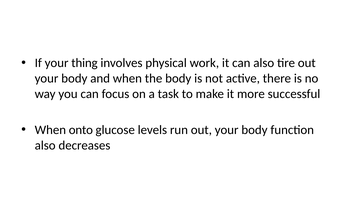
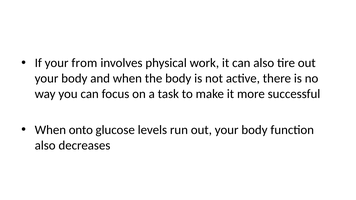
thing: thing -> from
